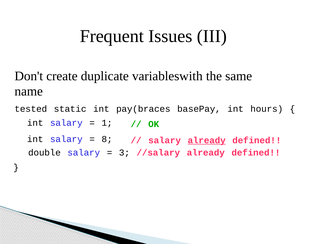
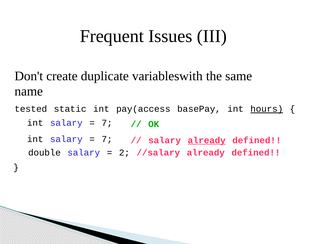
pay(braces: pay(braces -> pay(access
hours underline: none -> present
1 at (107, 123): 1 -> 7
8 at (107, 139): 8 -> 7
3: 3 -> 2
